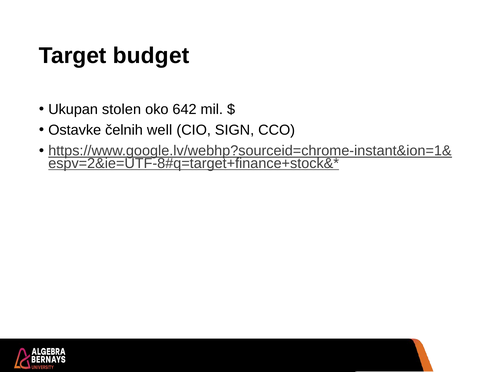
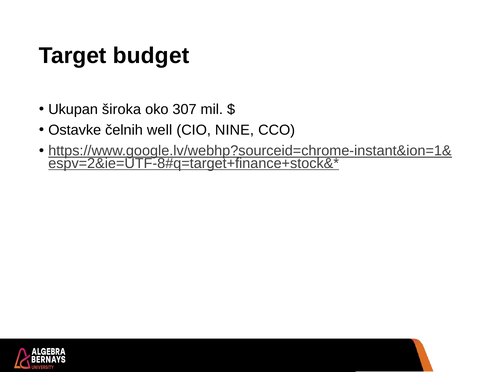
stolen: stolen -> široka
642: 642 -> 307
SIGN: SIGN -> NINE
